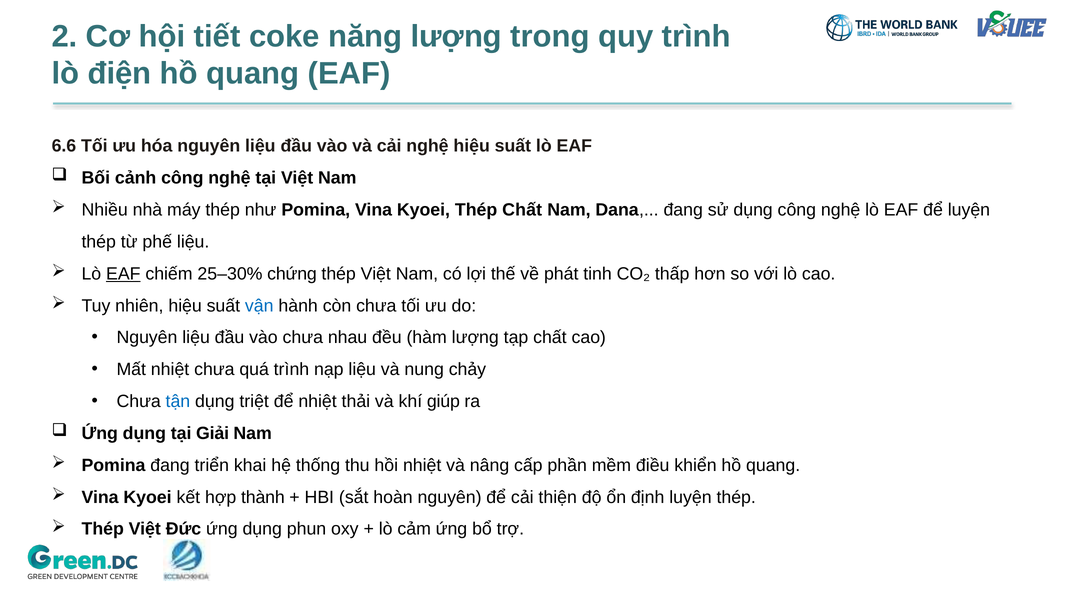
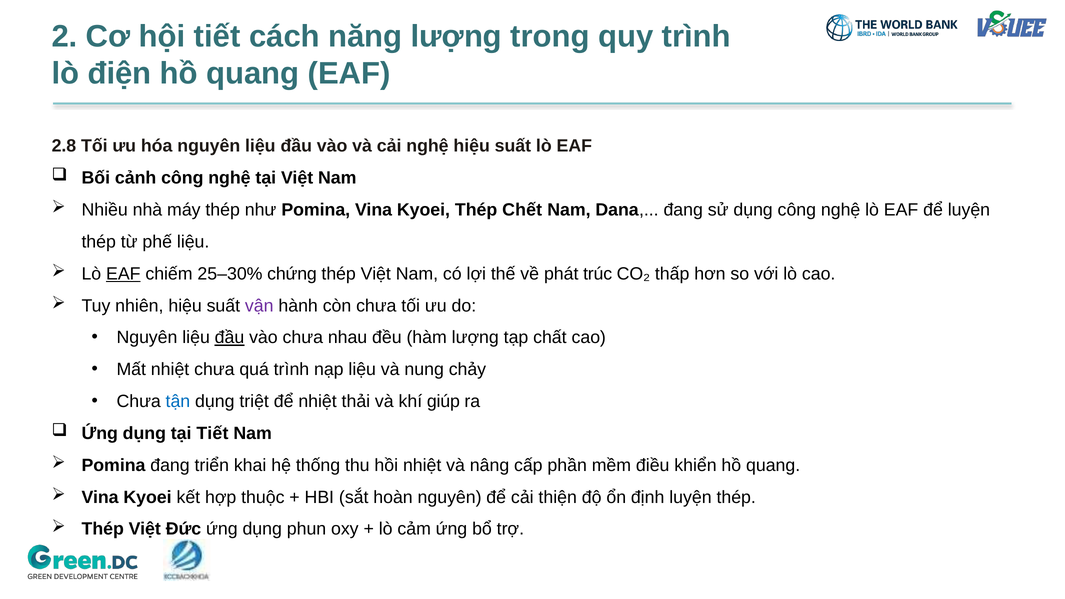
coke: coke -> cách
6.6: 6.6 -> 2.8
Thép Chất: Chất -> Chết
tinh: tinh -> trúc
vận colour: blue -> purple
đầu at (230, 338) underline: none -> present
tại Giải: Giải -> Tiết
thành: thành -> thuộc
